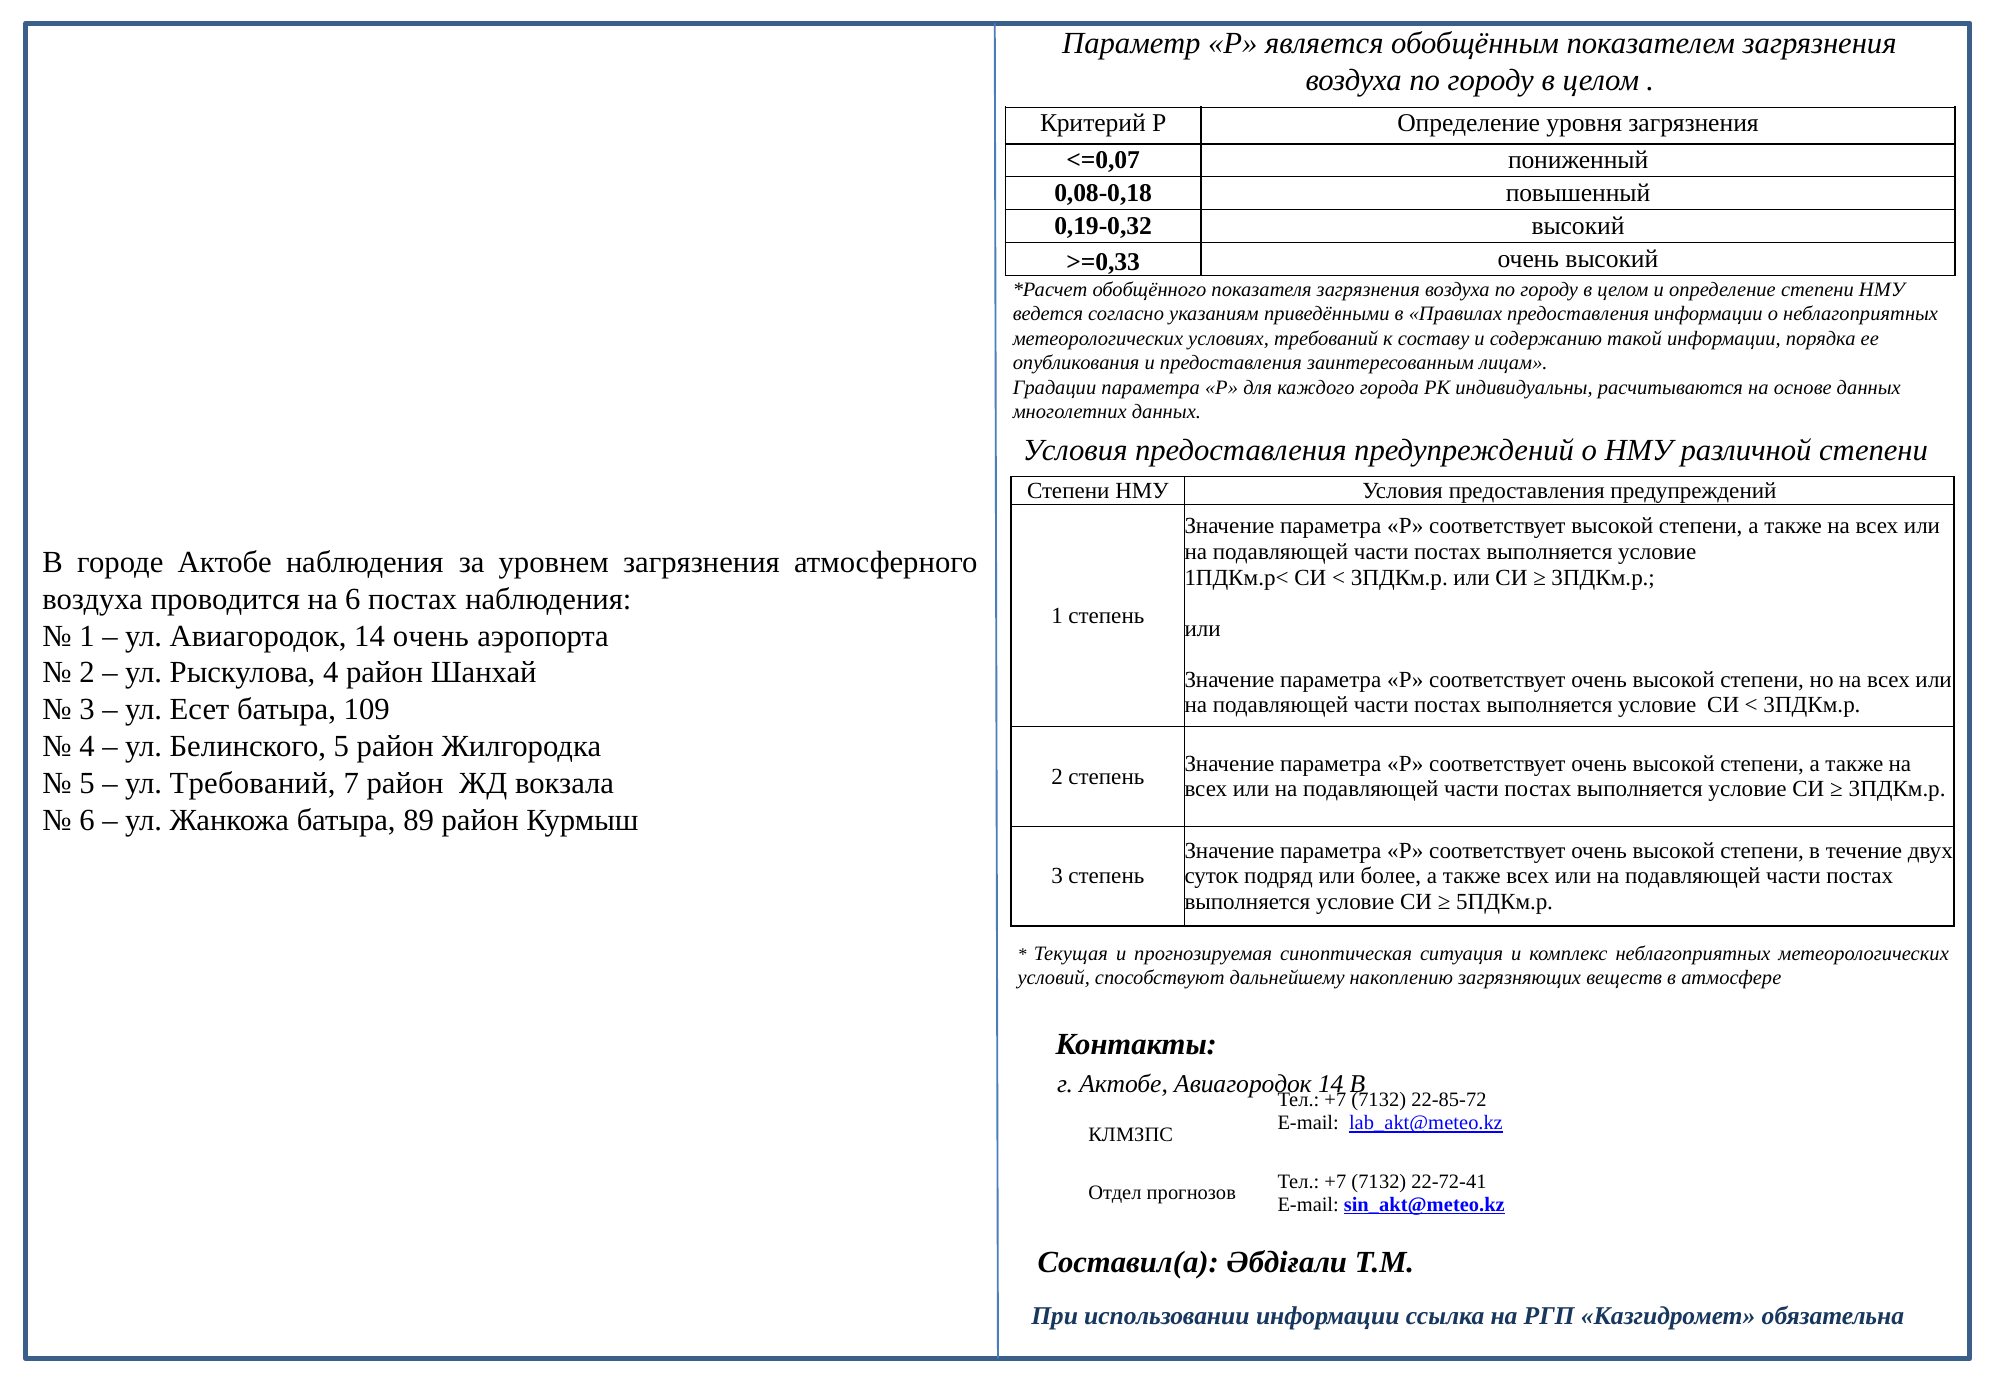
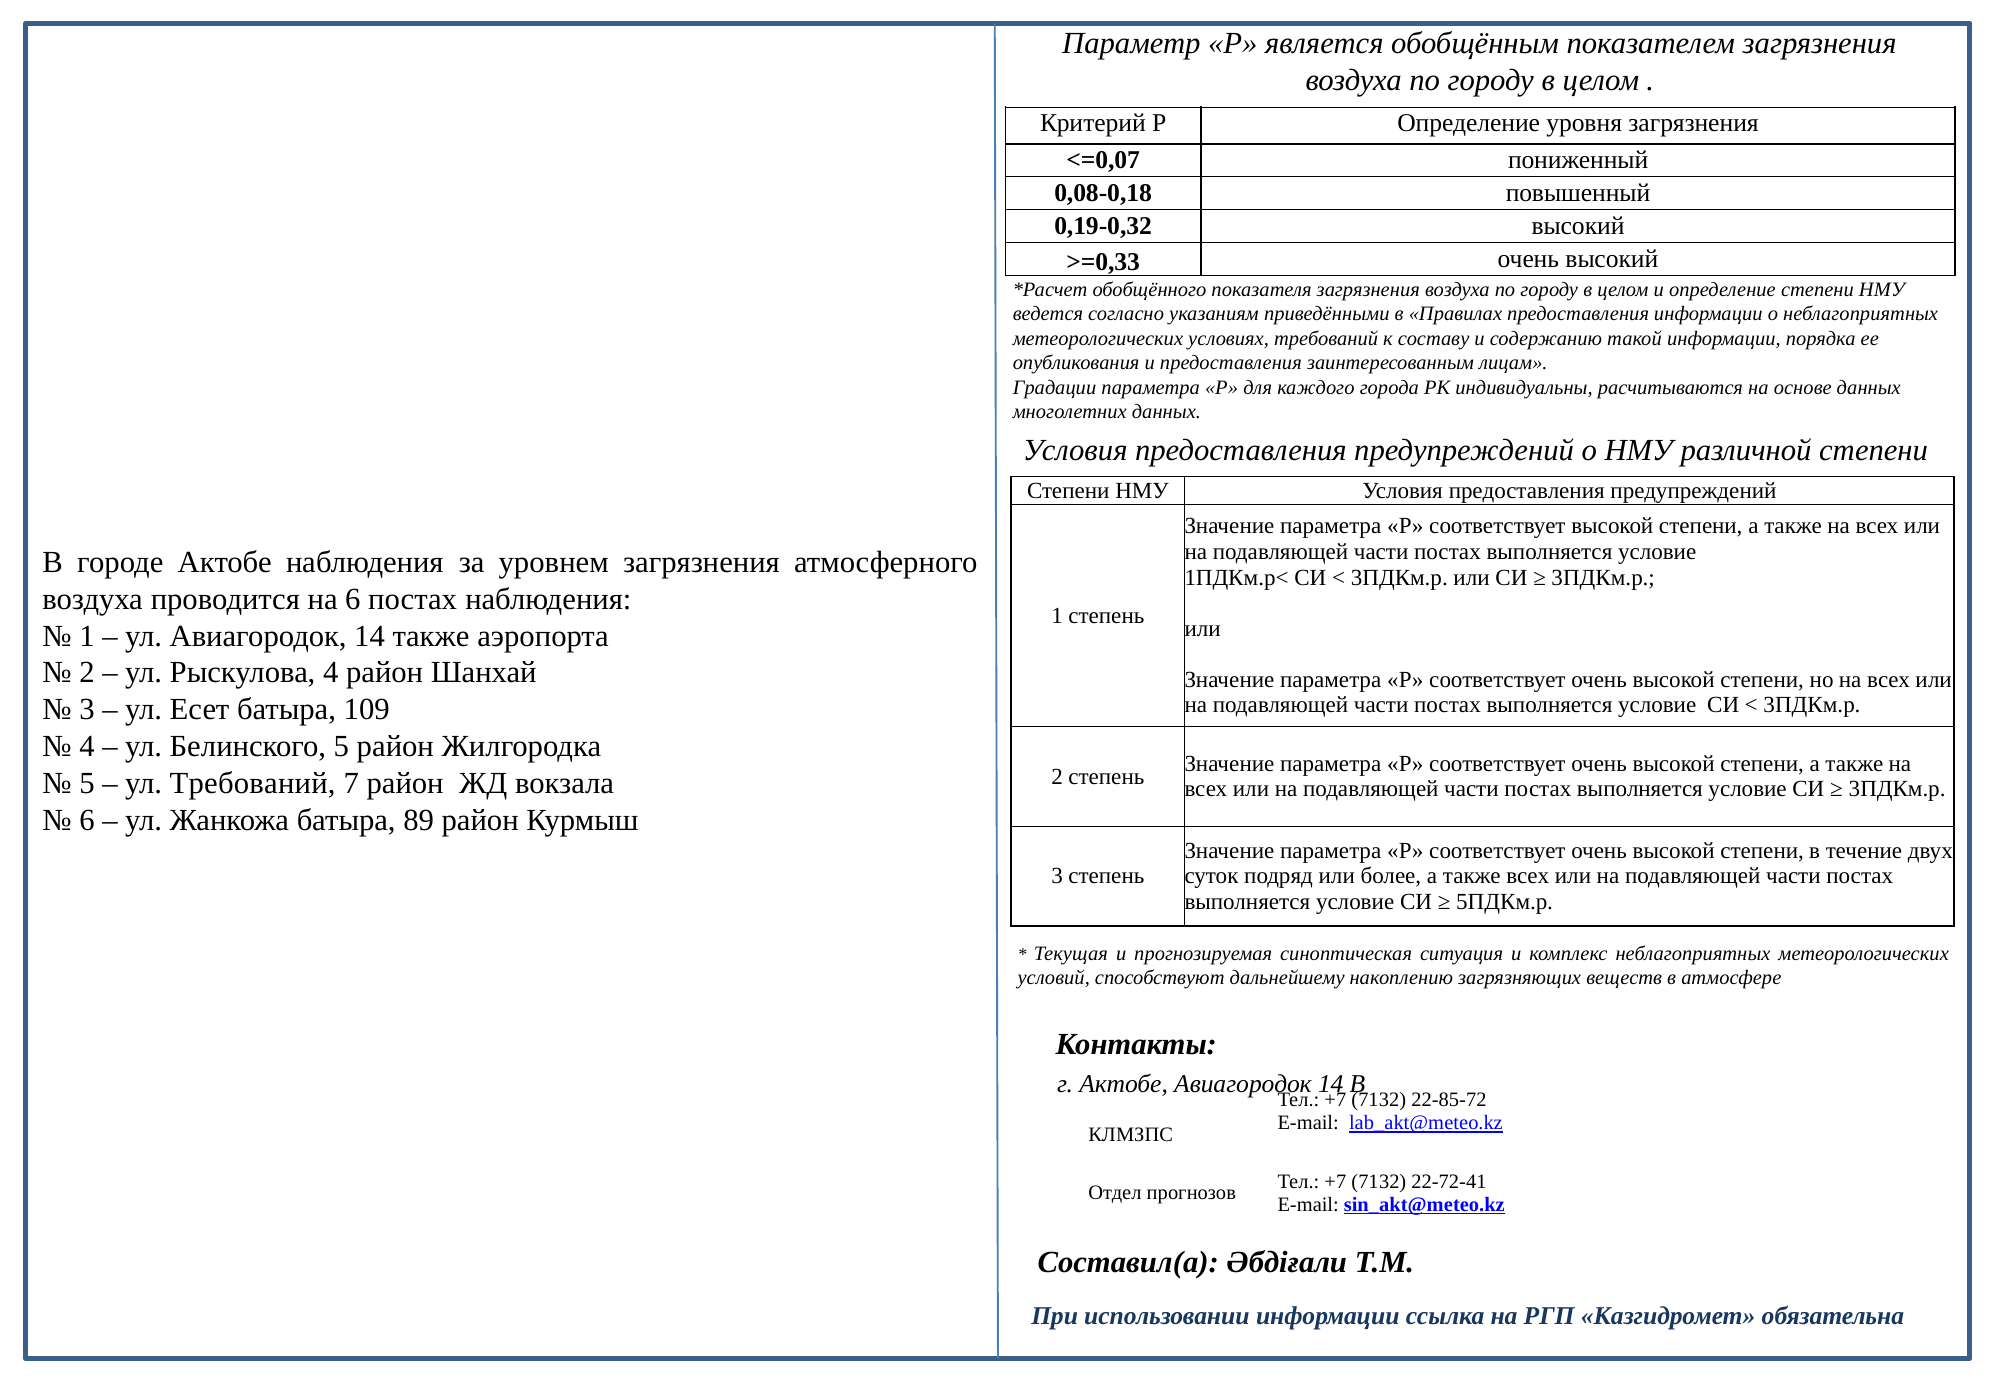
14 очень: очень -> также
